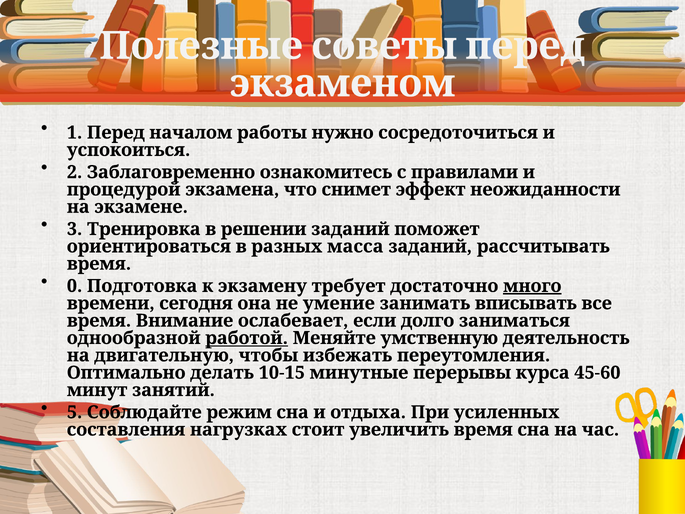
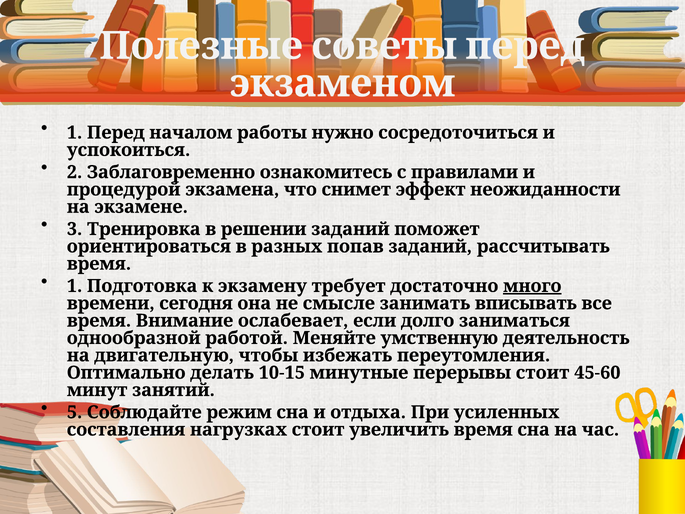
масса: масса -> попав
0 at (75, 286): 0 -> 1
умение: умение -> смысле
работой underline: present -> none
перерывы курса: курса -> стоит
